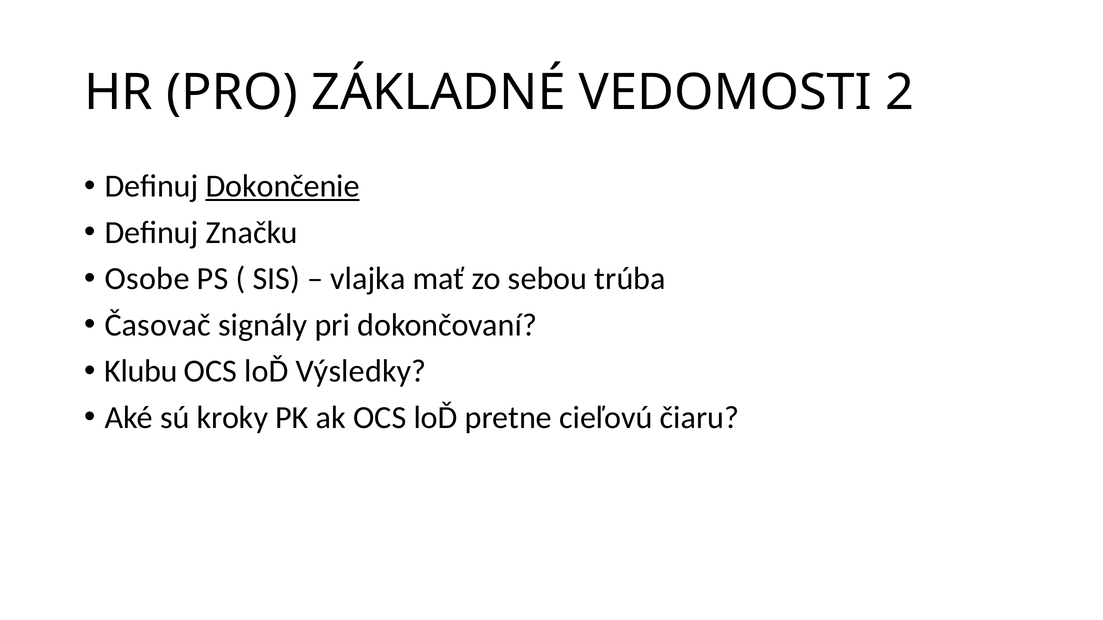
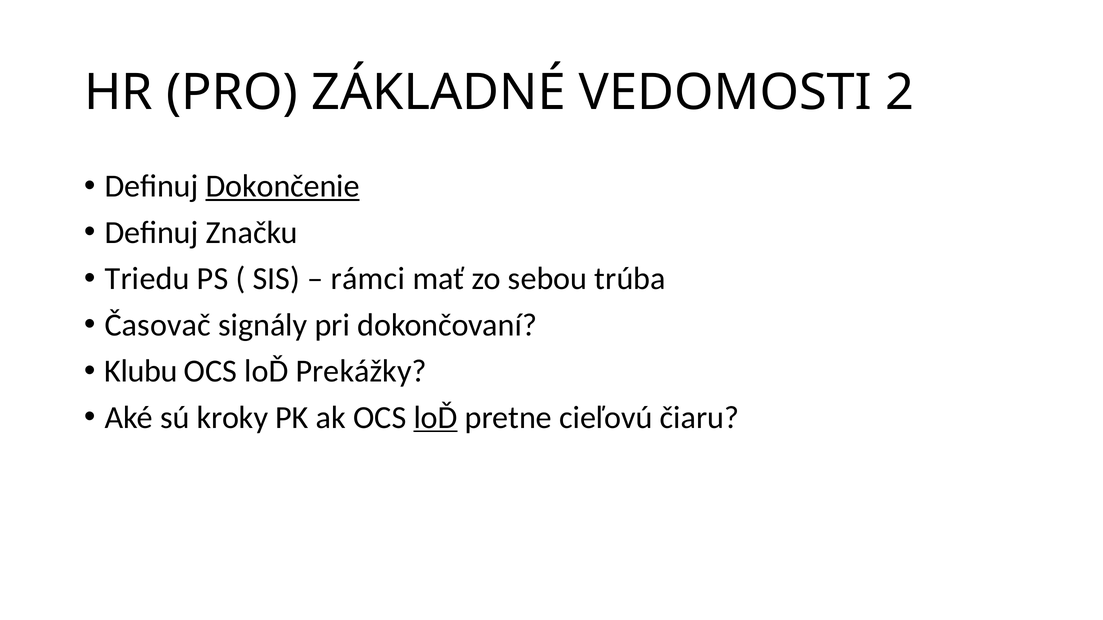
Osobe: Osobe -> Triedu
vlajka: vlajka -> rámci
Výsledky: Výsledky -> Prekážky
loĎ at (436, 418) underline: none -> present
